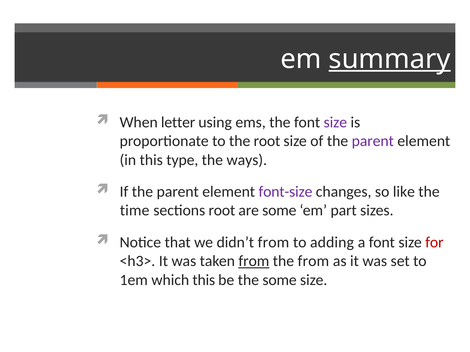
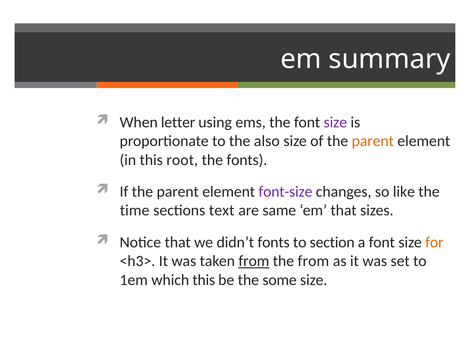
summary underline: present -> none
the root: root -> also
parent at (373, 141) colour: purple -> orange
type: type -> root
the ways: ways -> fonts
sections root: root -> text
are some: some -> same
em part: part -> that
didn’t from: from -> fonts
adding: adding -> section
for colour: red -> orange
